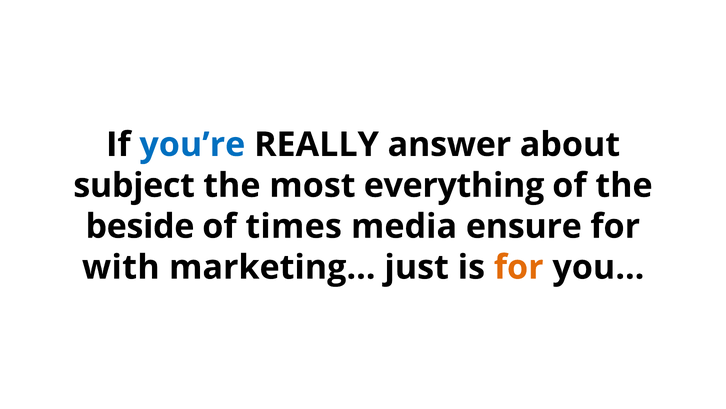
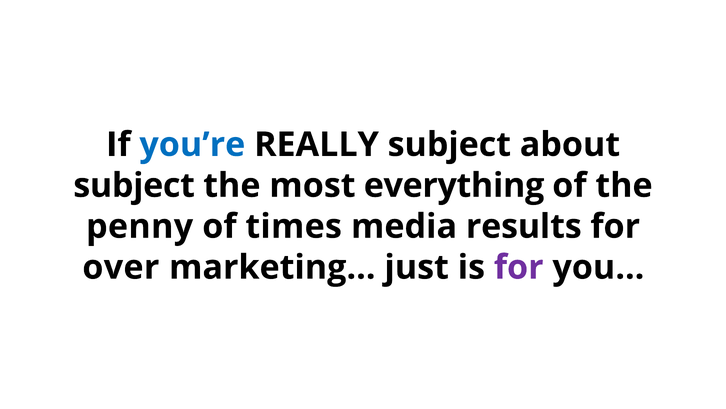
REALLY answer: answer -> subject
beside: beside -> penny
ensure: ensure -> results
with: with -> over
for at (519, 267) colour: orange -> purple
